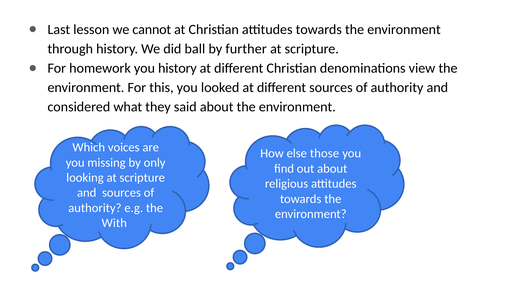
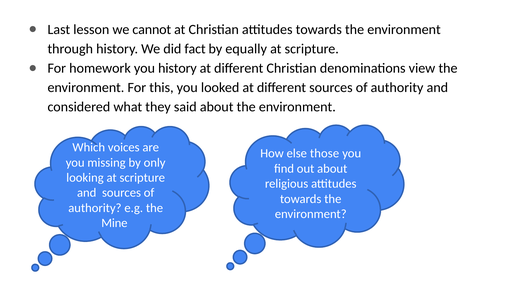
ball: ball -> fact
further: further -> equally
With: With -> Mine
